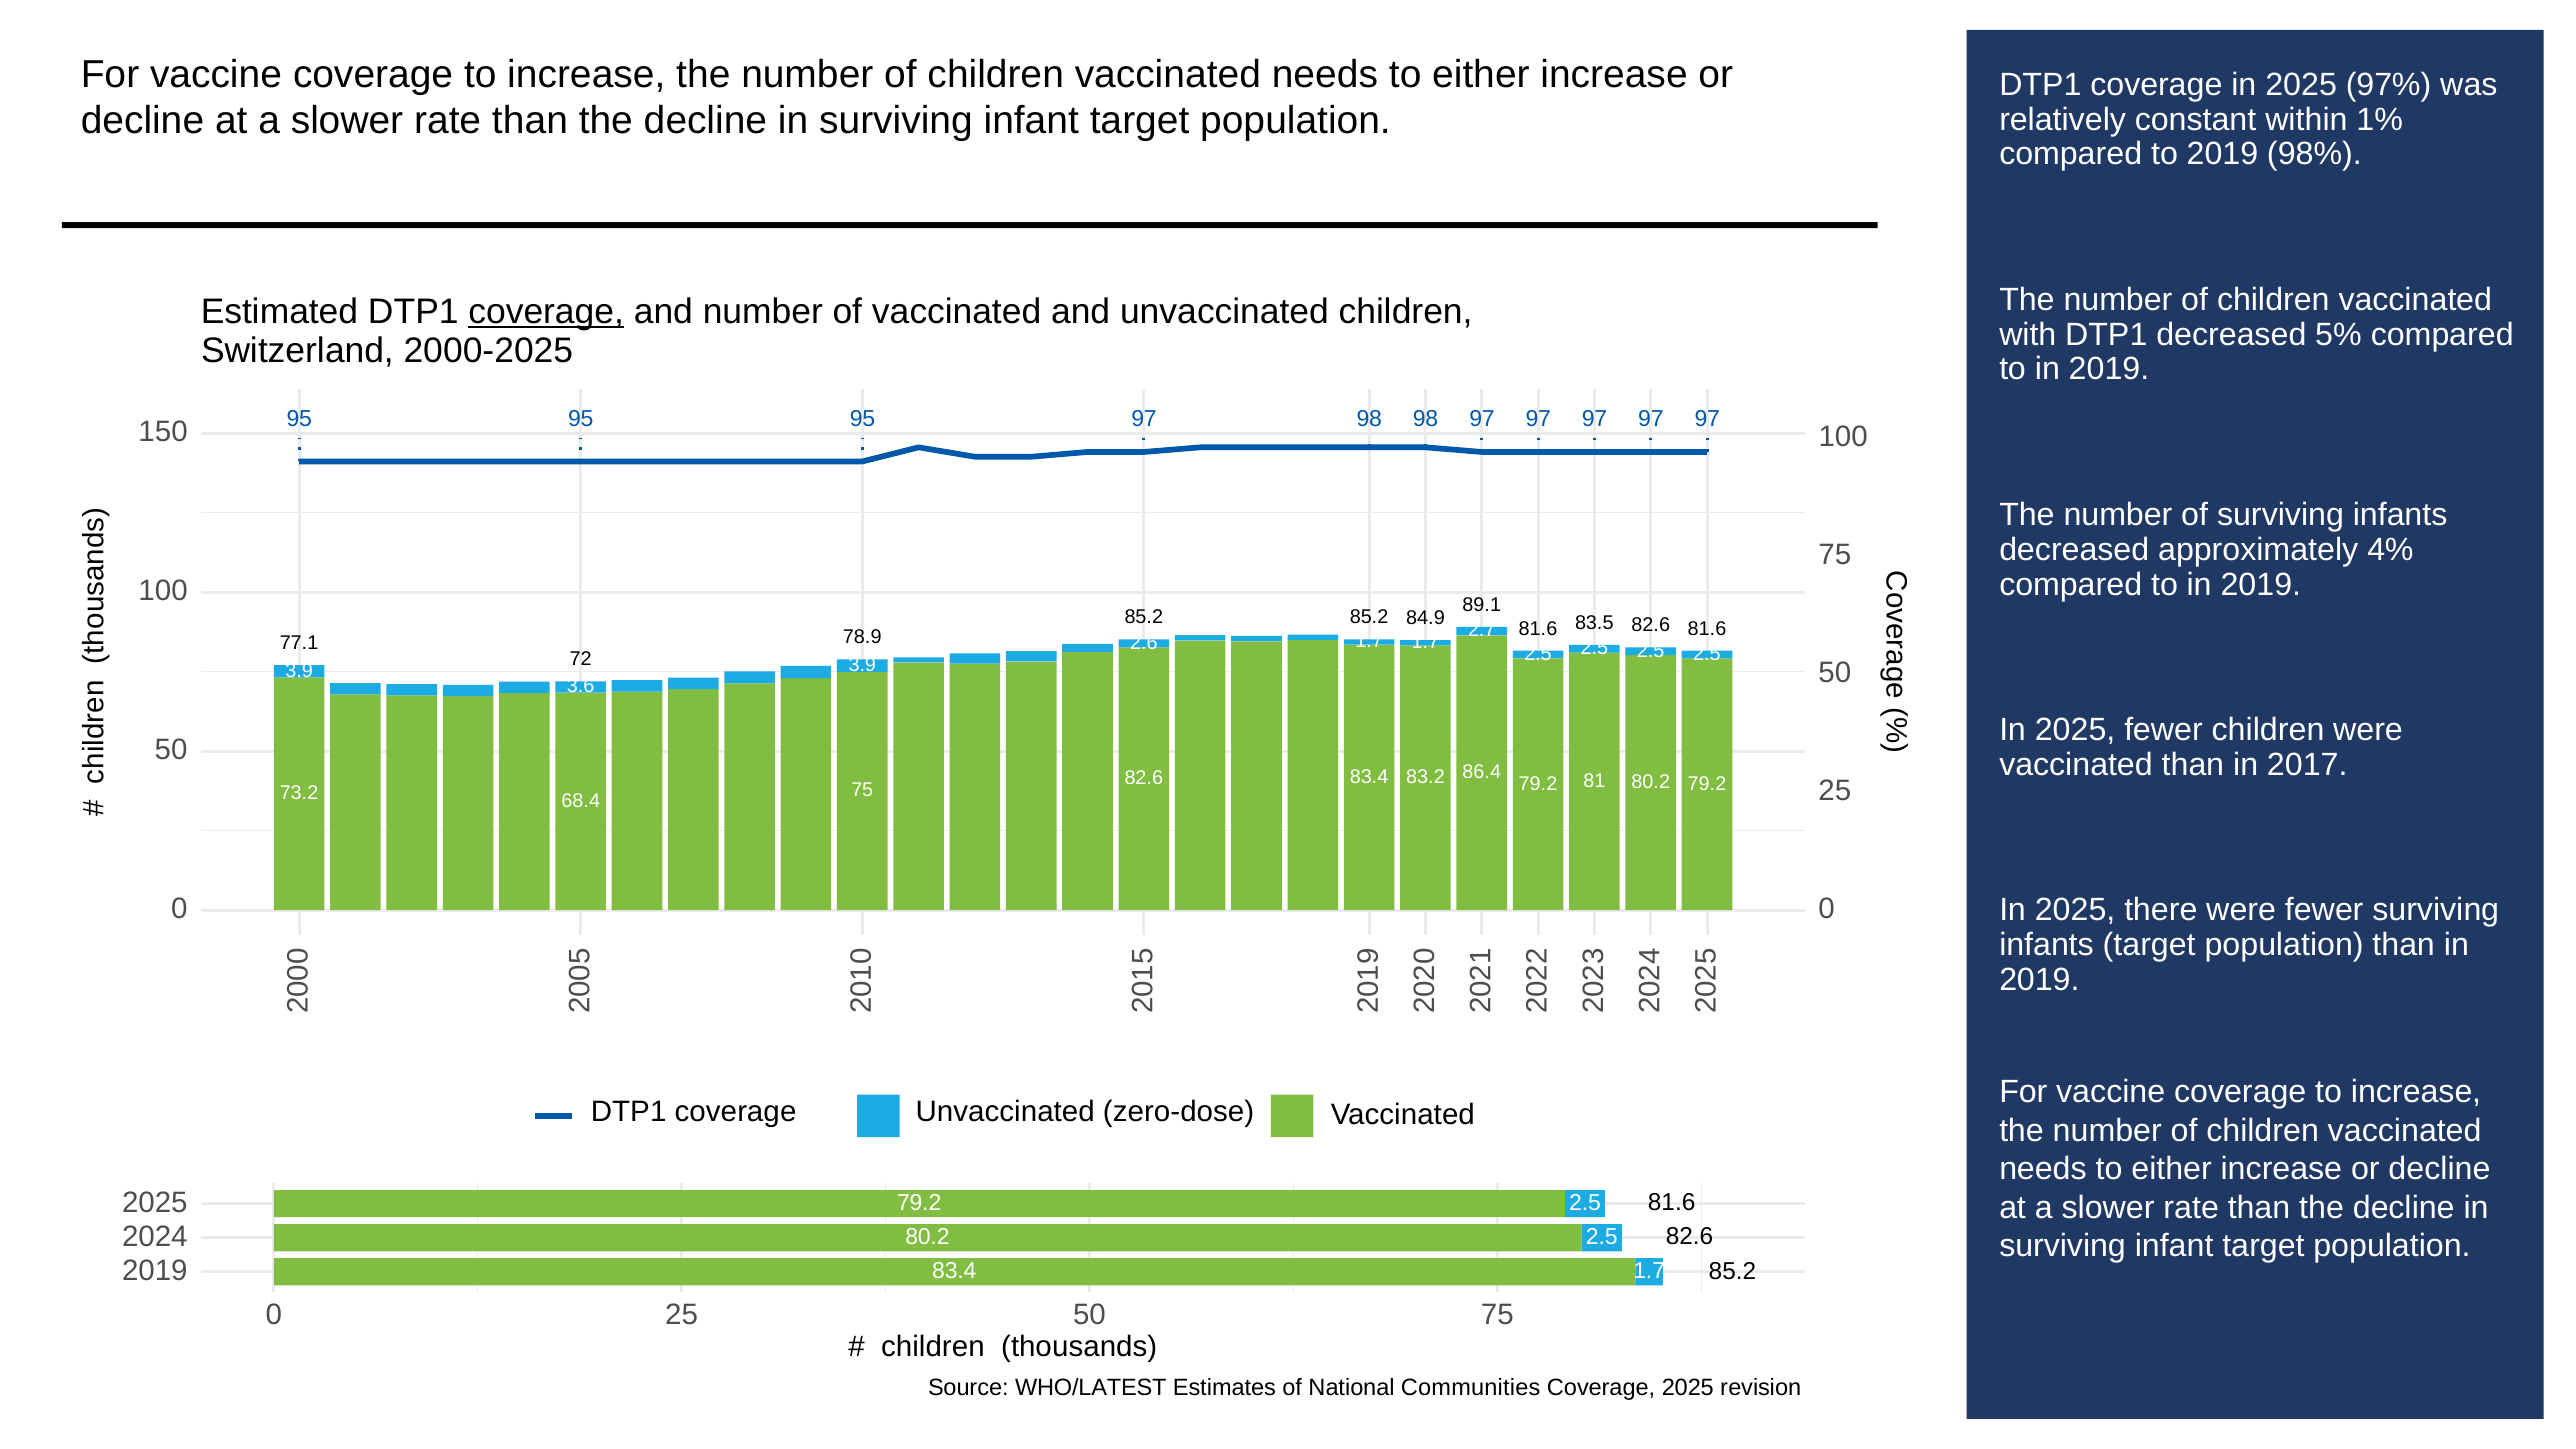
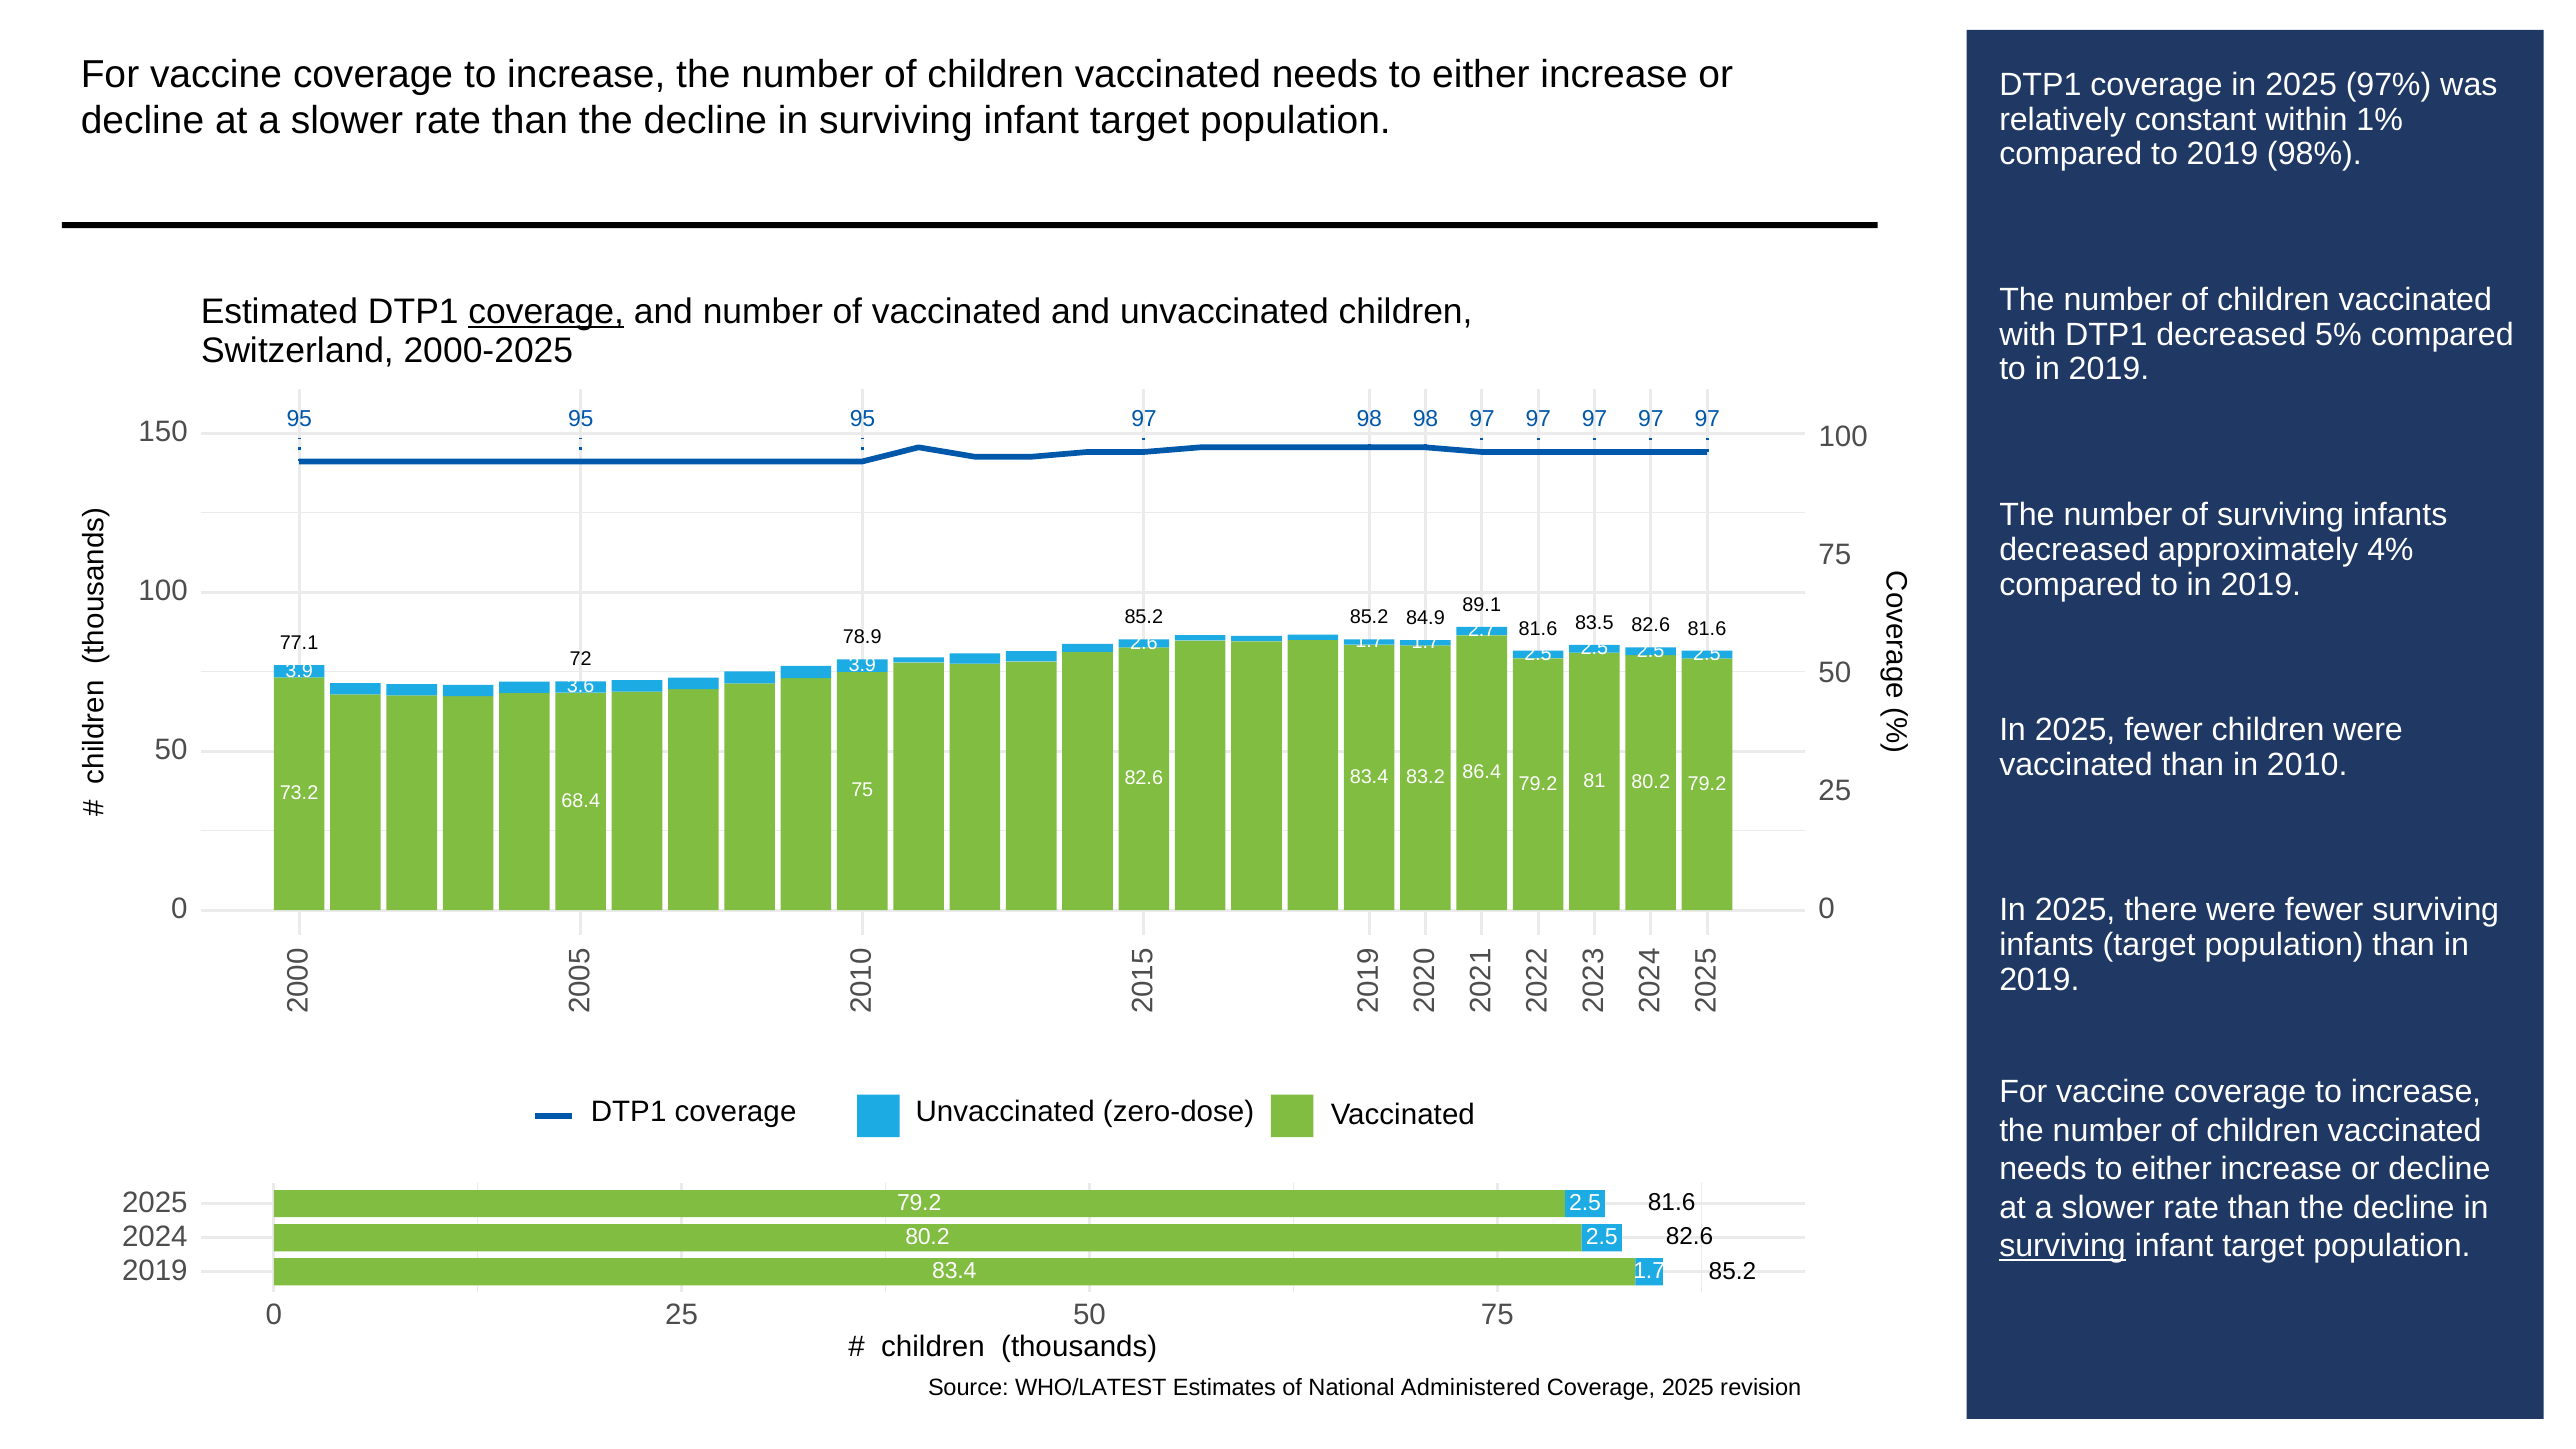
2017: 2017 -> 2010
surviving at (2063, 1246) underline: none -> present
Communities: Communities -> Administered
